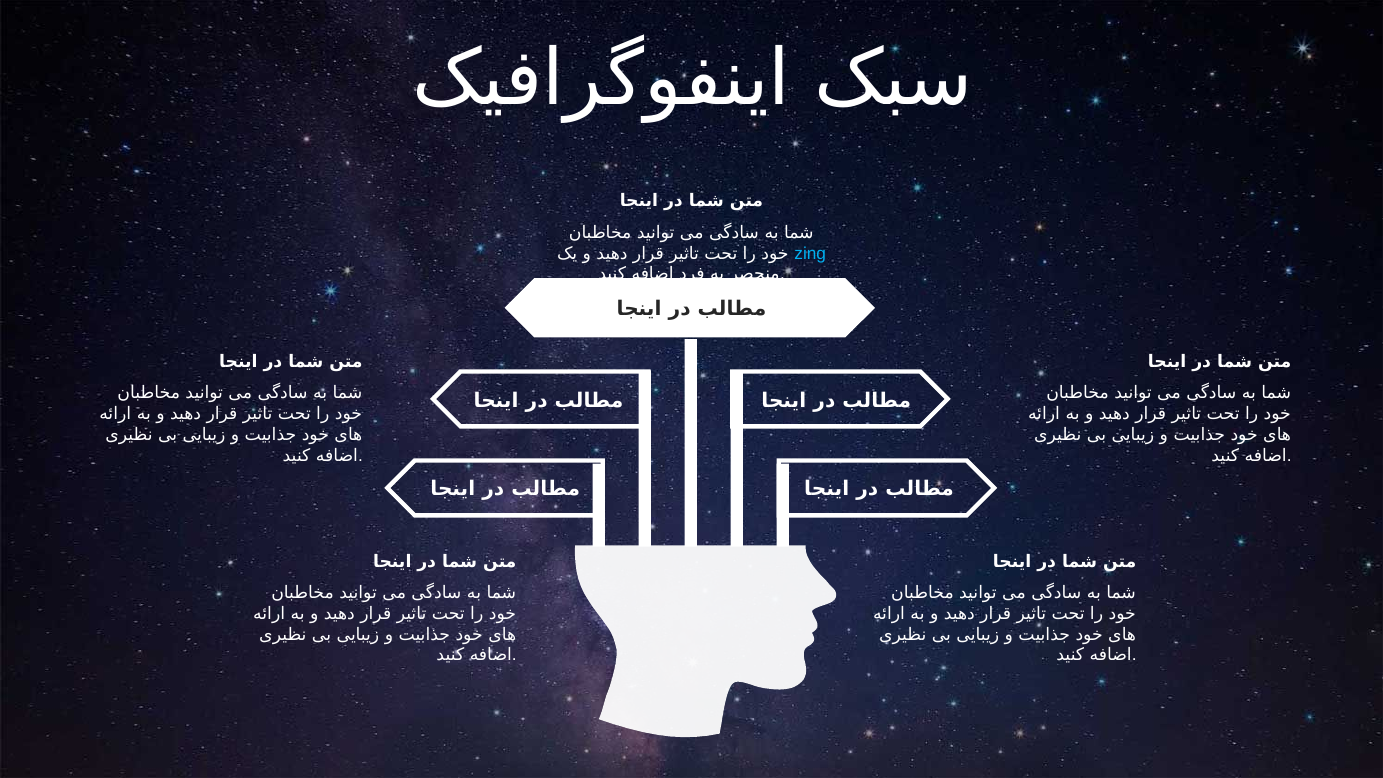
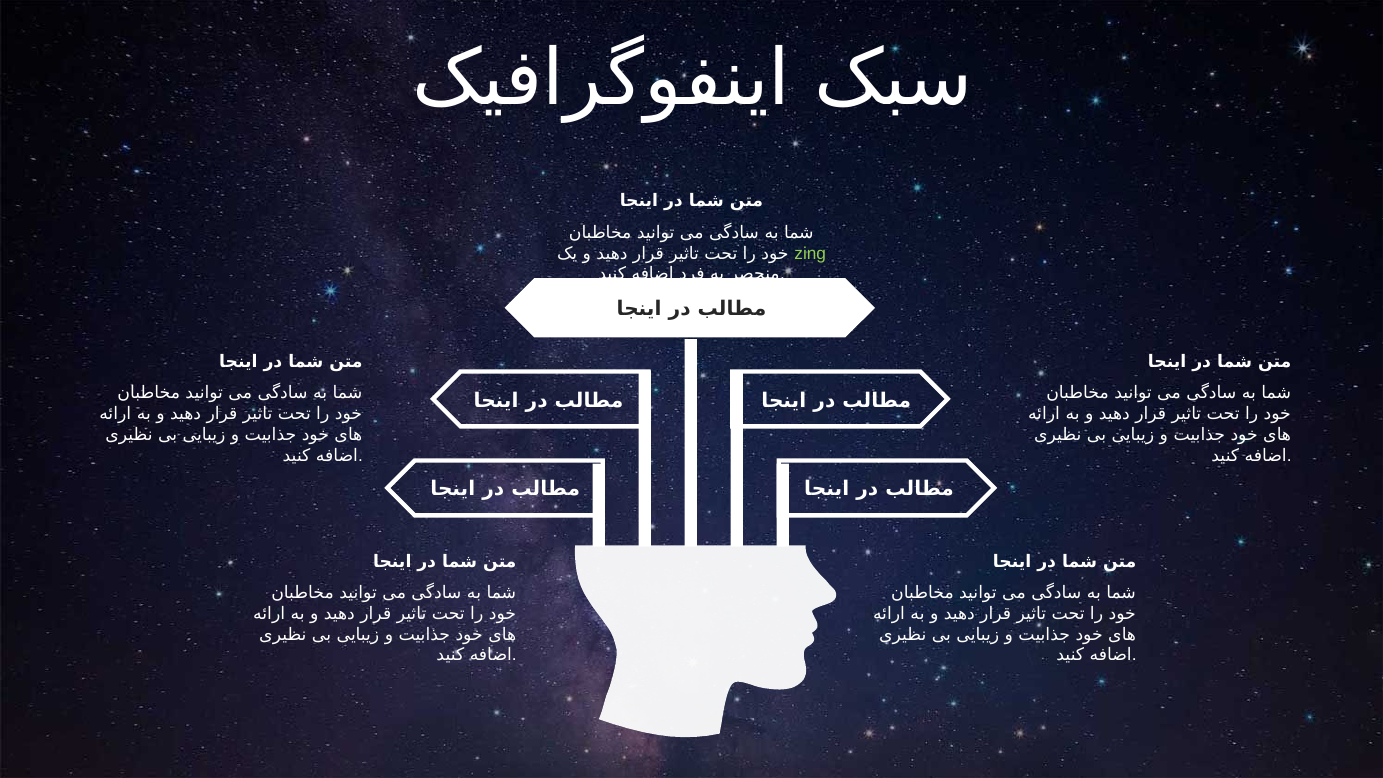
zing colour: light blue -> light green
